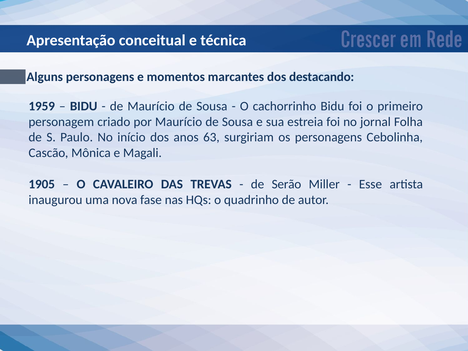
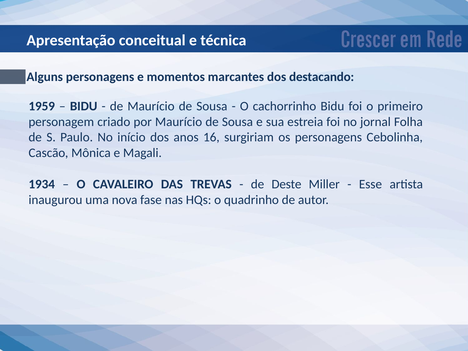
63: 63 -> 16
1905: 1905 -> 1934
Serão: Serão -> Deste
